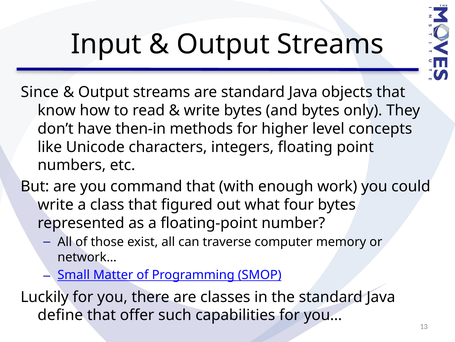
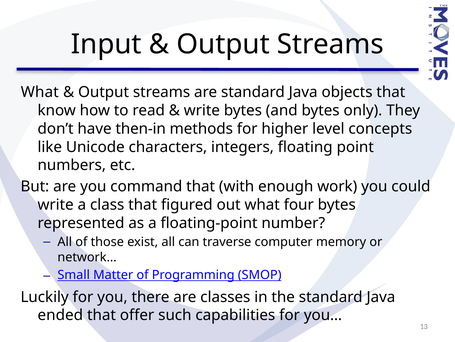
Since at (40, 92): Since -> What
define: define -> ended
